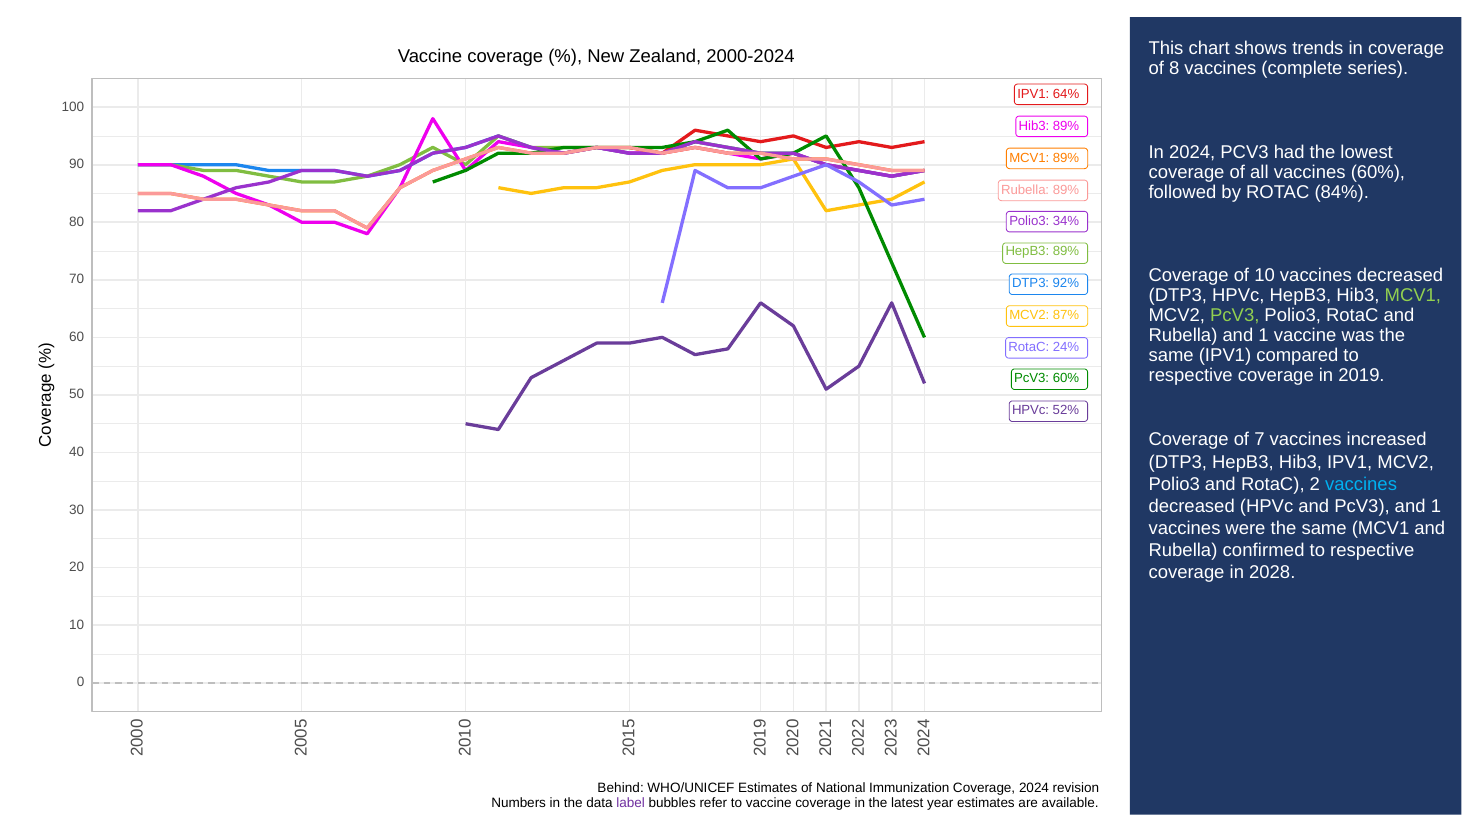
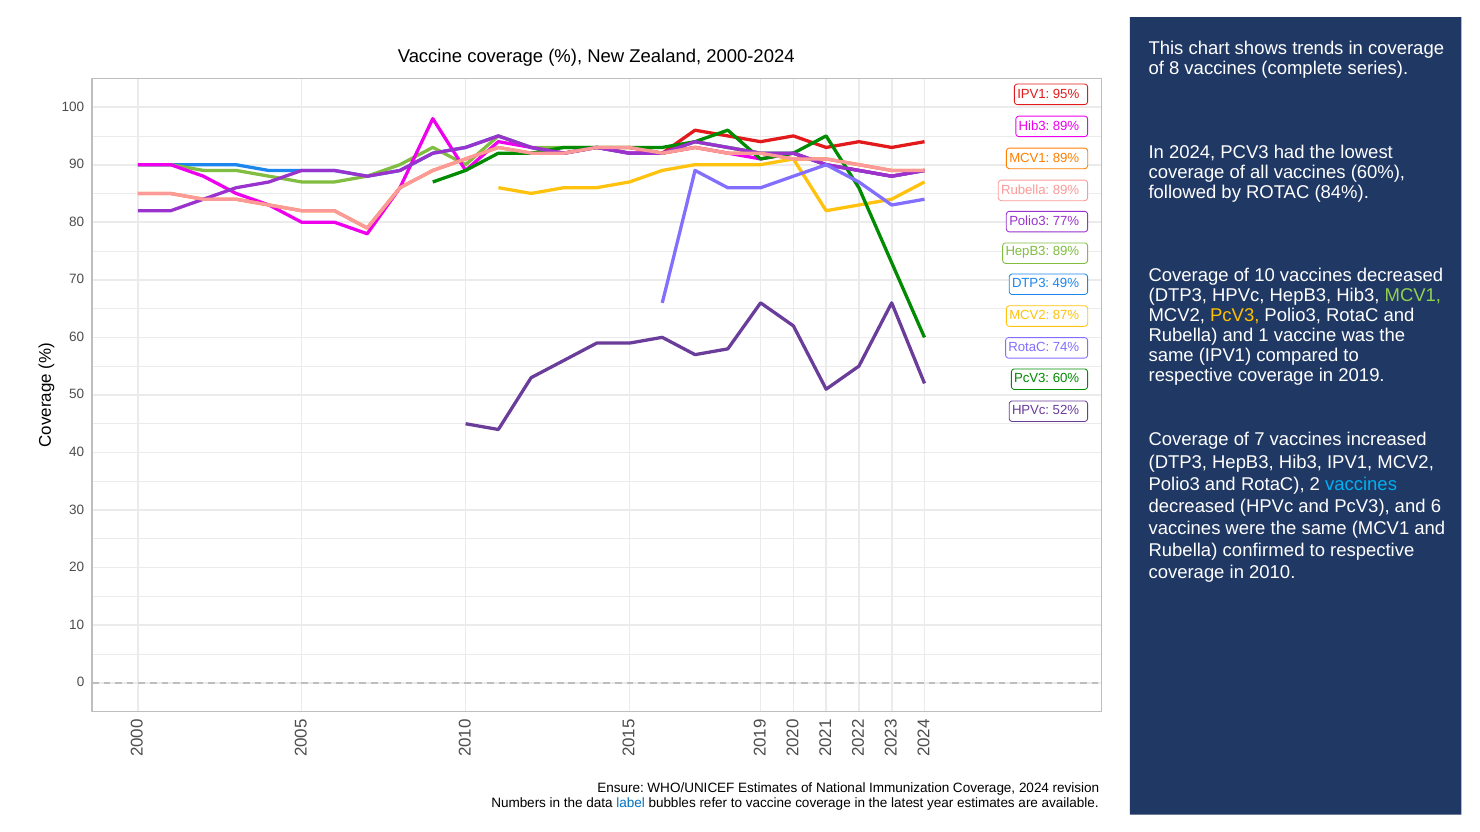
64%: 64% -> 95%
34%: 34% -> 77%
92%: 92% -> 49%
PcV3 at (1235, 316) colour: light green -> yellow
24%: 24% -> 74%
PcV3 and 1: 1 -> 6
2028: 2028 -> 2010
Behind: Behind -> Ensure
label colour: purple -> blue
